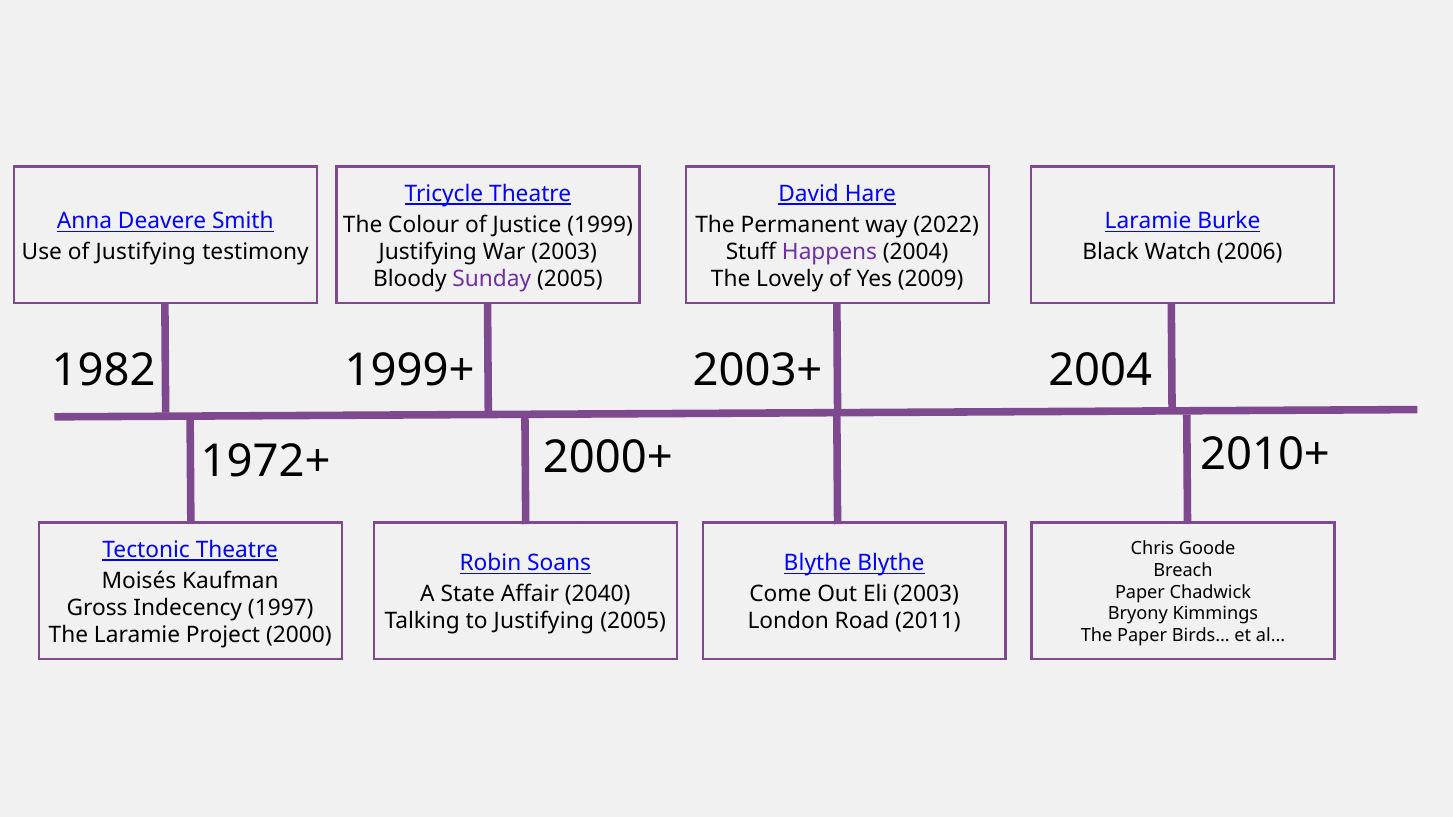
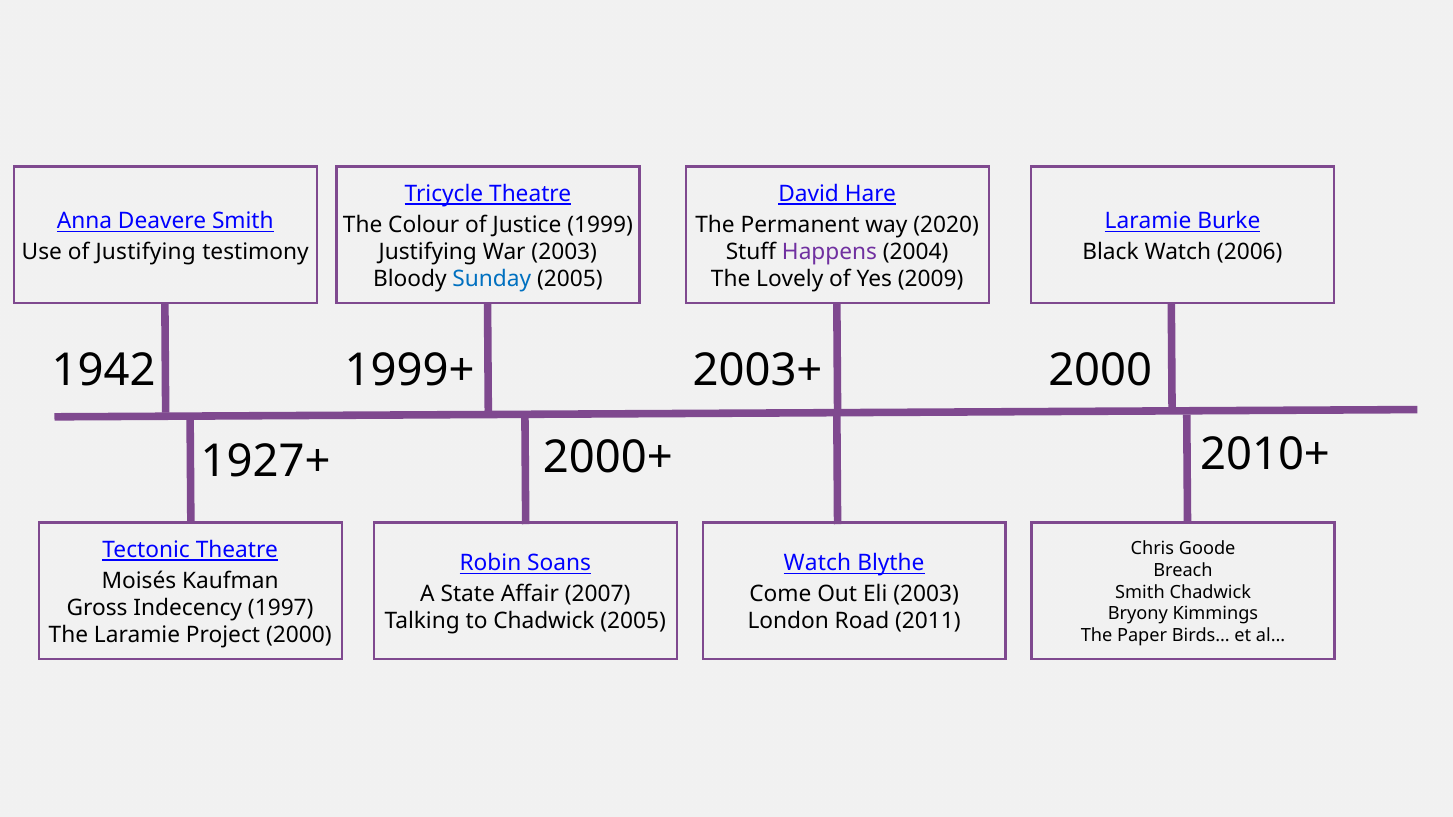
2022: 2022 -> 2020
Sunday colour: purple -> blue
1982: 1982 -> 1942
2004 at (1100, 371): 2004 -> 2000
1972+: 1972+ -> 1927+
Blythe at (818, 564): Blythe -> Watch
Paper at (1140, 592): Paper -> Smith
2040: 2040 -> 2007
to Justifying: Justifying -> Chadwick
